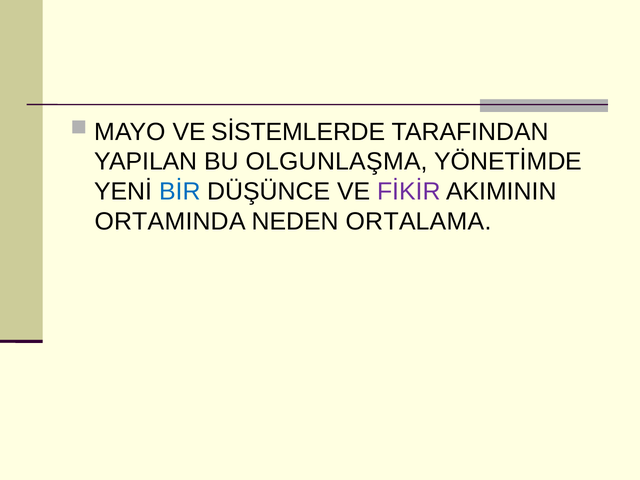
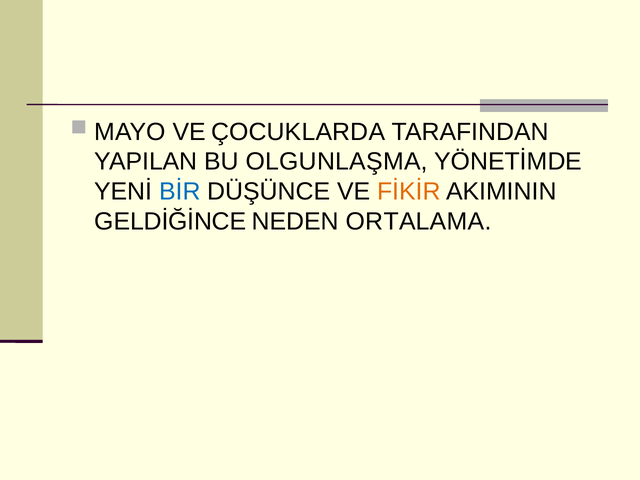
SİSTEMLERDE: SİSTEMLERDE -> ÇOCUKLARDA
FİKİR colour: purple -> orange
ORTAMINDA: ORTAMINDA -> GELDİĞİNCE
